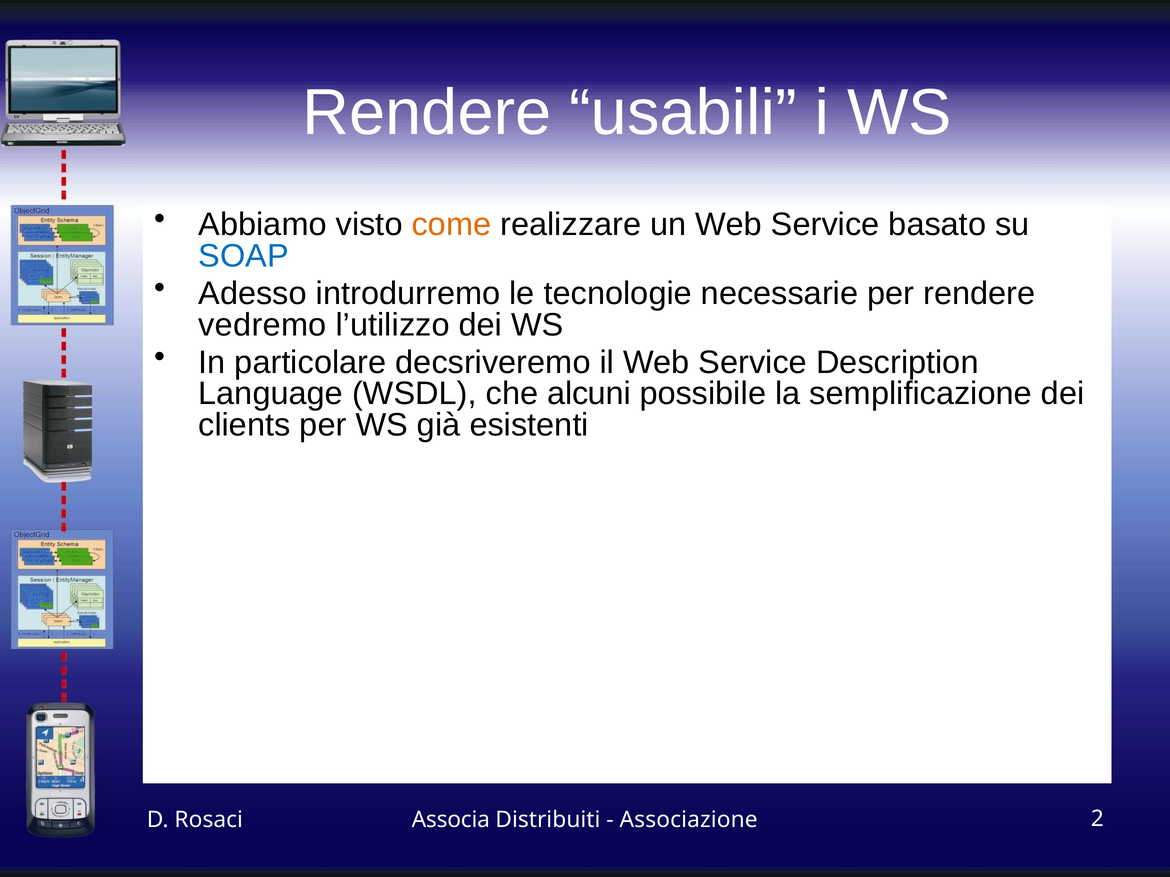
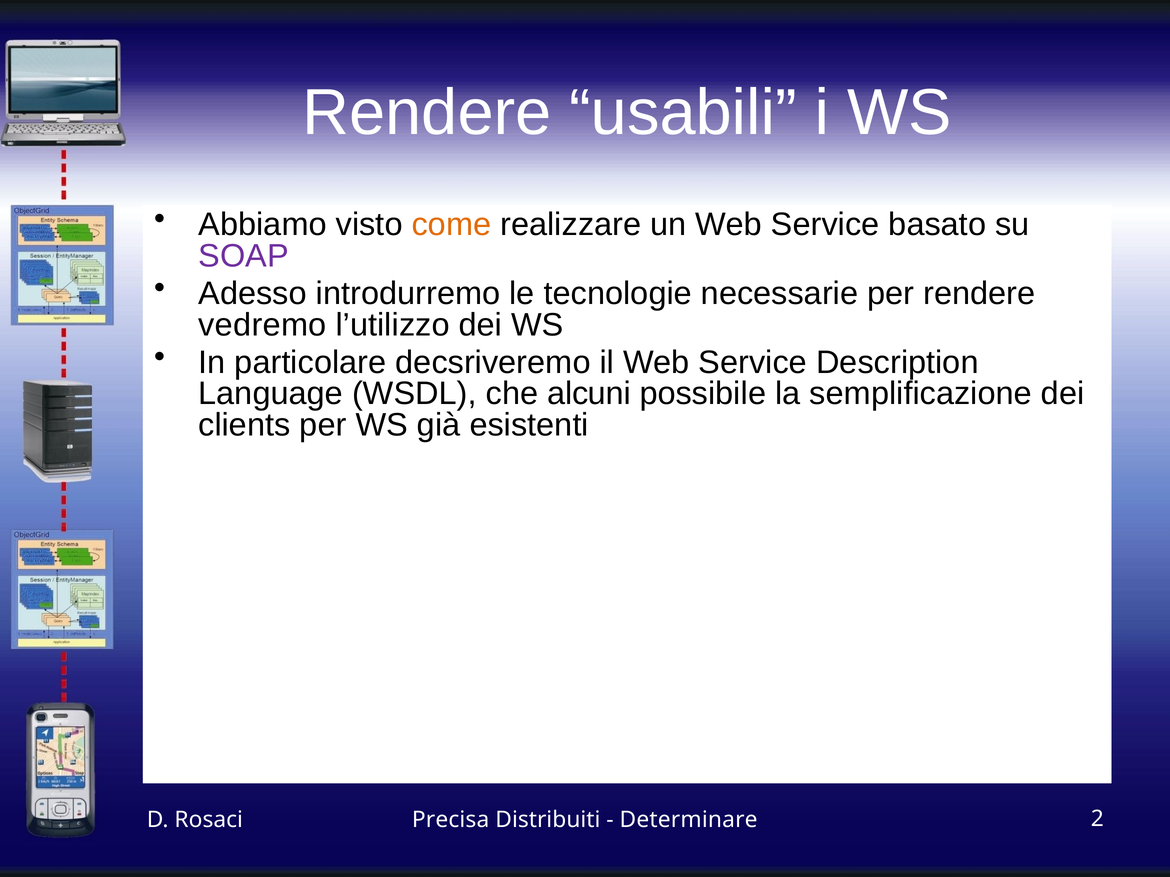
SOAP colour: blue -> purple
Associa: Associa -> Precisa
Associazione: Associazione -> Determinare
